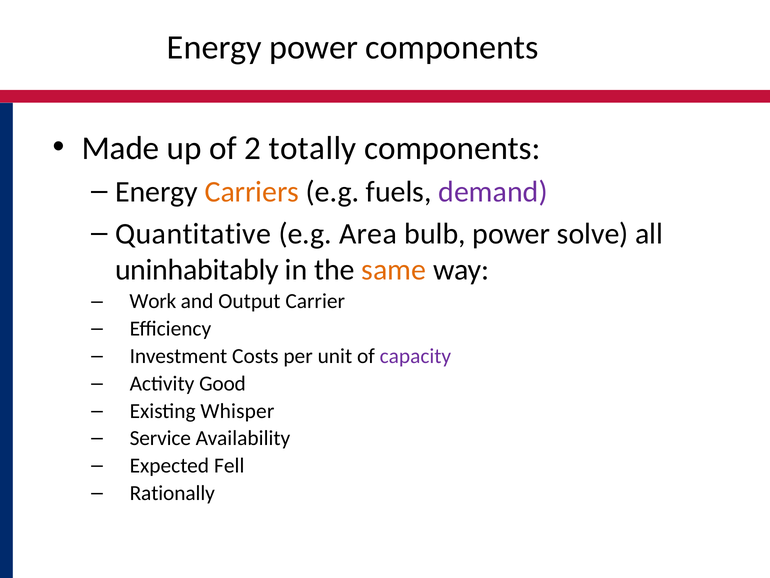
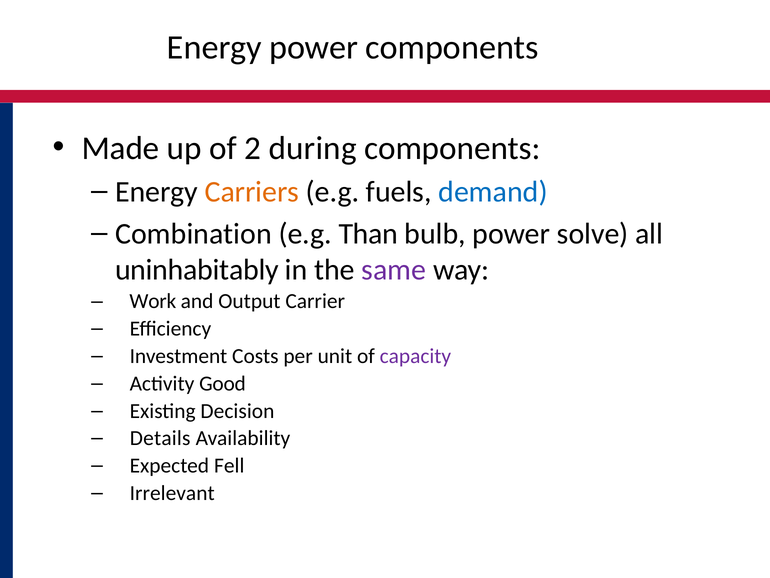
totally: totally -> during
demand colour: purple -> blue
Quantitative: Quantitative -> Combination
Area: Area -> Than
same colour: orange -> purple
Whisper: Whisper -> Decision
Service: Service -> Details
Rationally: Rationally -> Irrelevant
